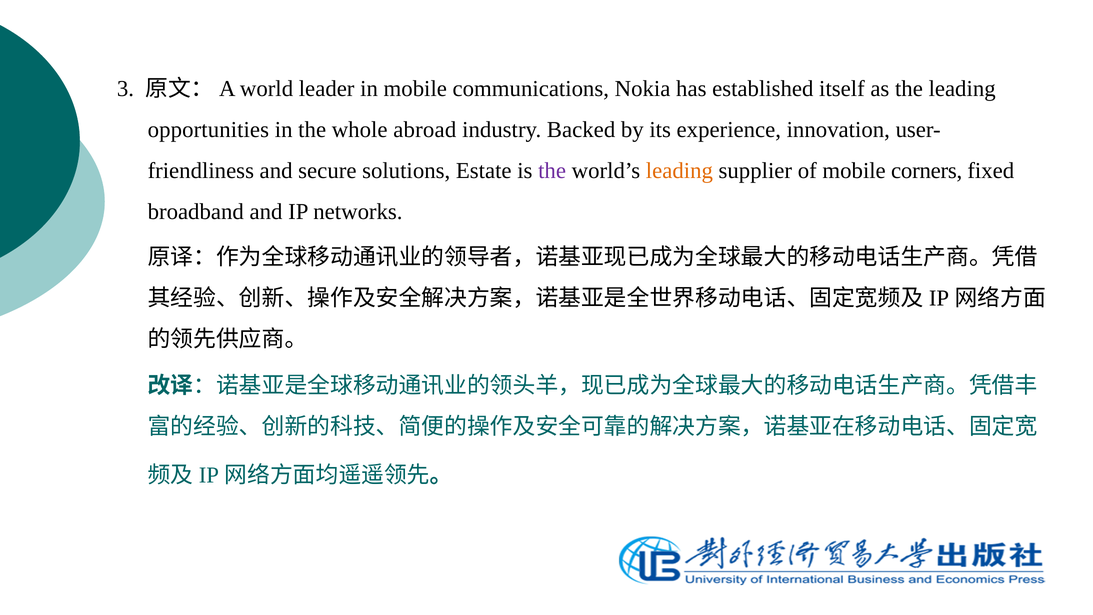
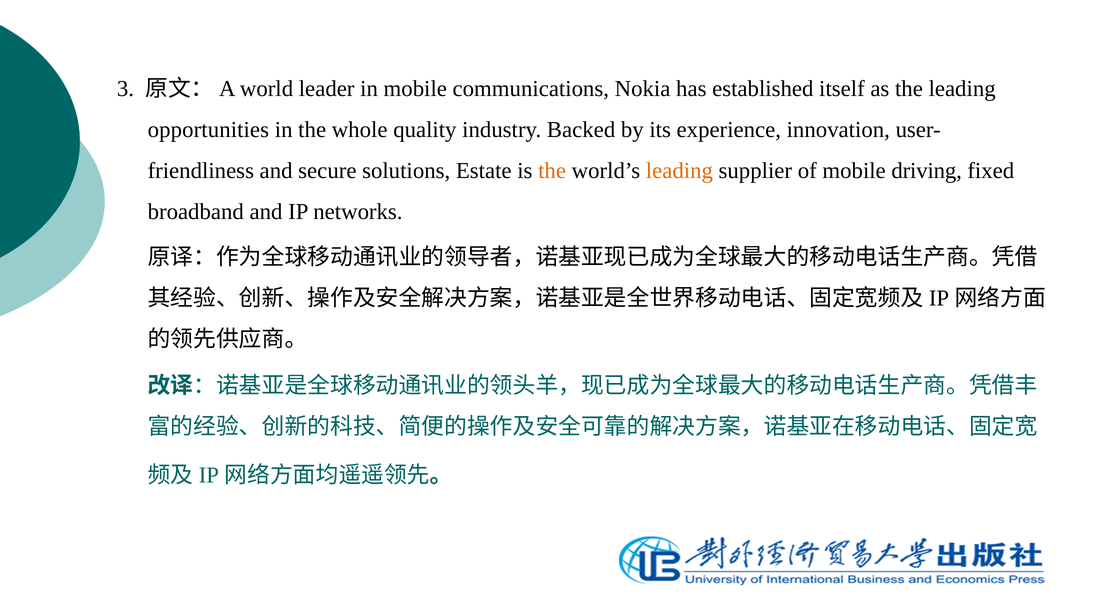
abroad: abroad -> quality
the at (552, 171) colour: purple -> orange
corners: corners -> driving
